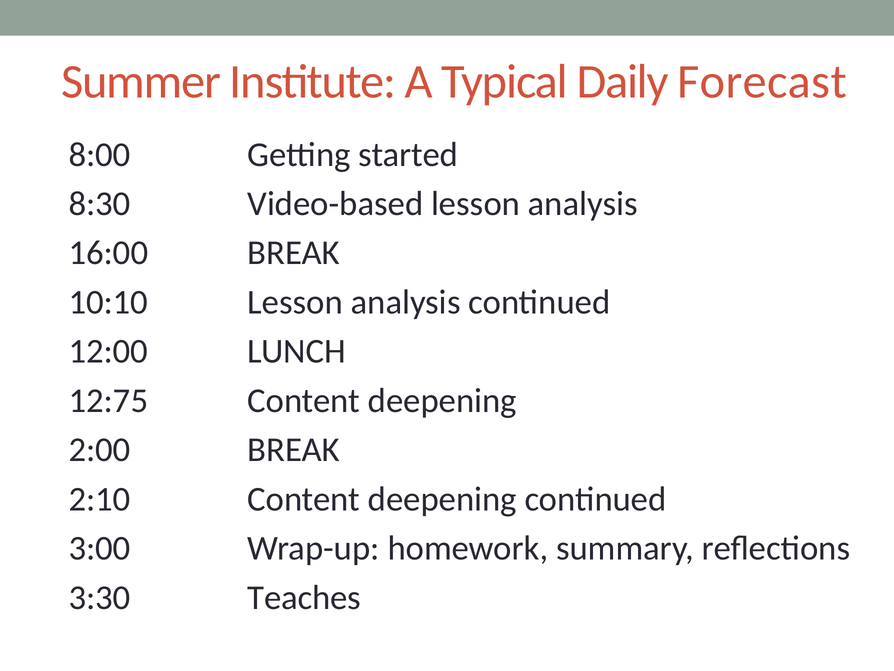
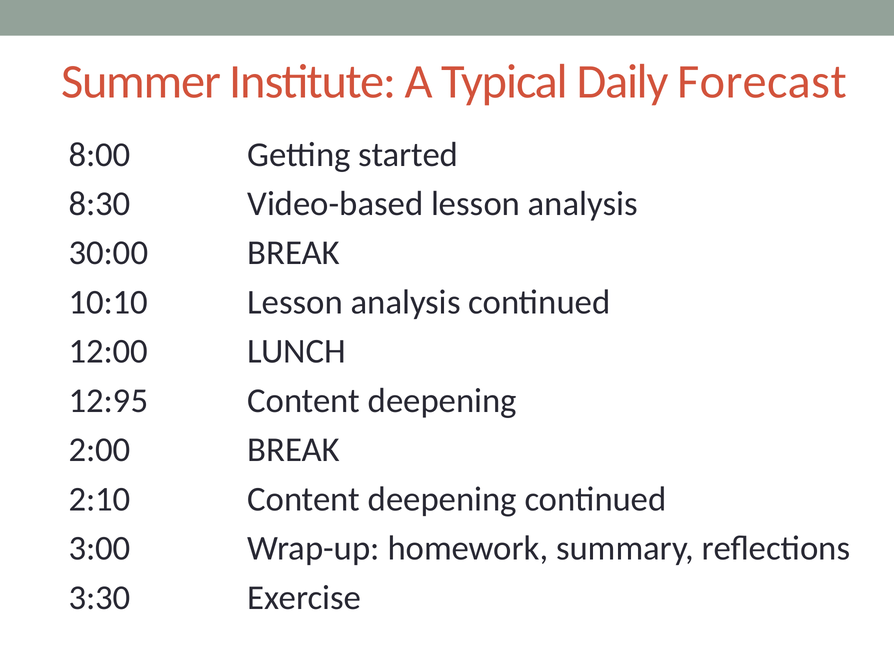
16:00: 16:00 -> 30:00
12:75: 12:75 -> 12:95
Teaches: Teaches -> Exercise
